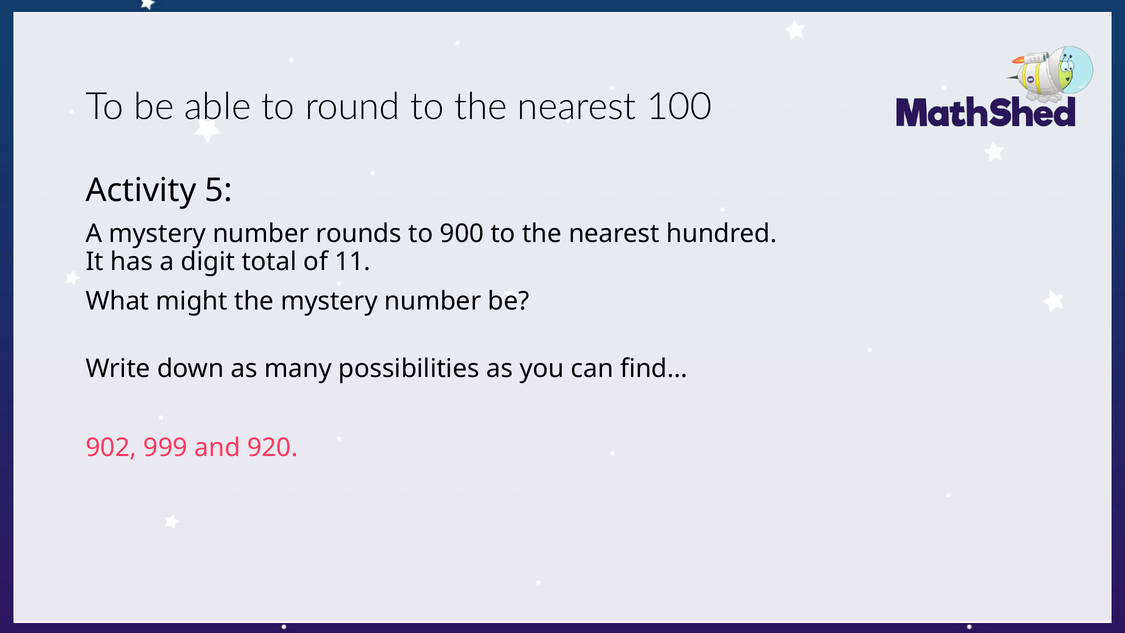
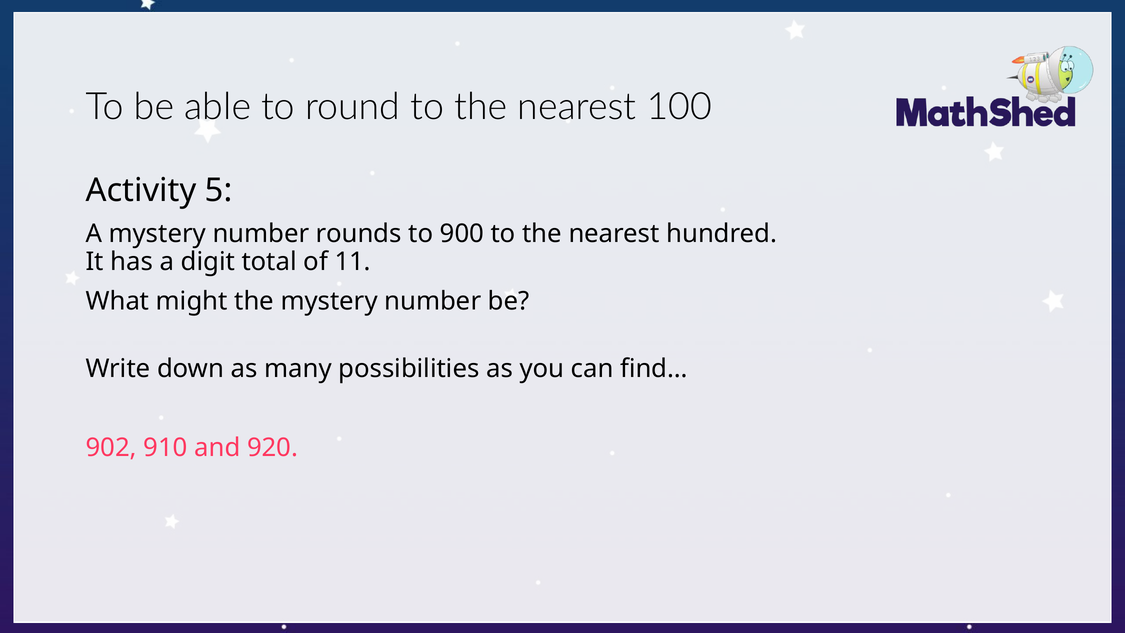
999: 999 -> 910
